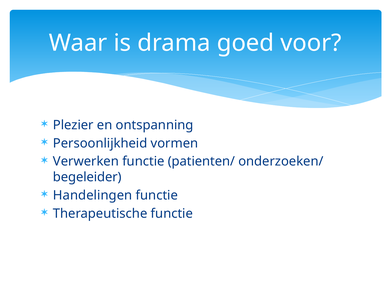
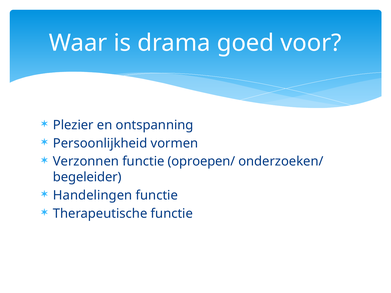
Verwerken: Verwerken -> Verzonnen
patienten/: patienten/ -> oproepen/
